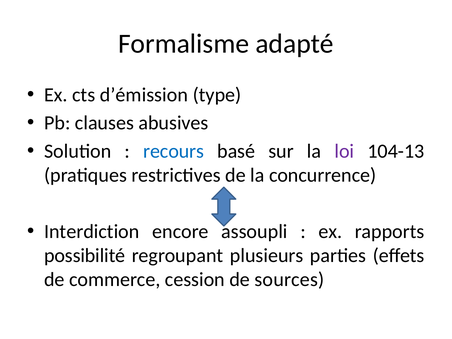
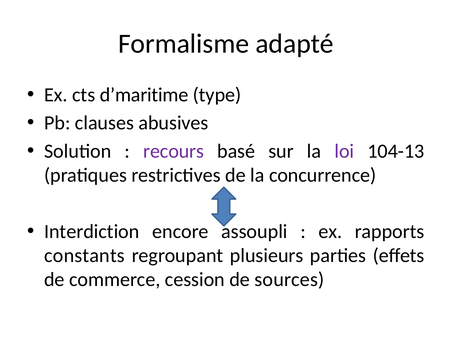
d’émission: d’émission -> d’maritime
recours colour: blue -> purple
possibilité: possibilité -> constants
